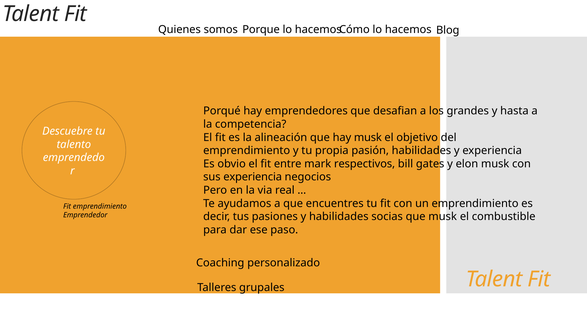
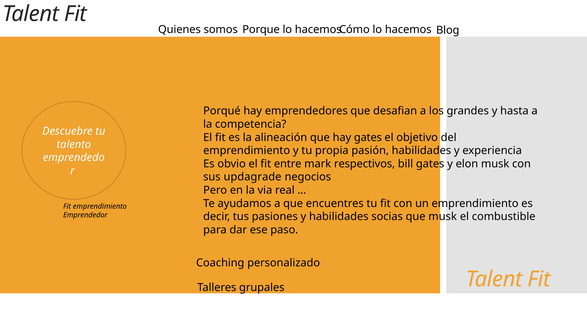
hay musk: musk -> gates
sus experiencia: experiencia -> updagrade
